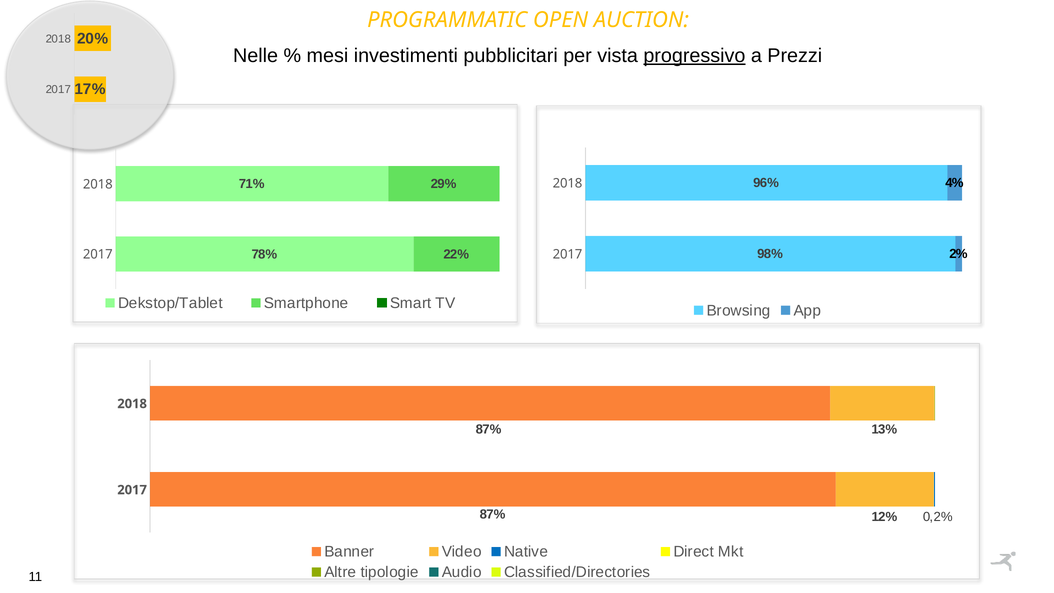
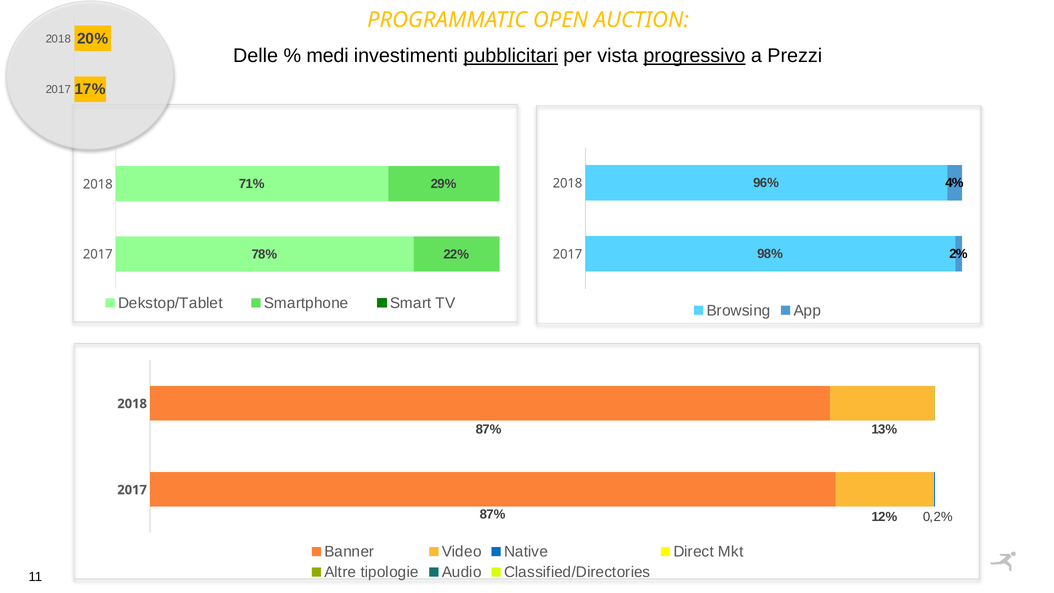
Nelle: Nelle -> Delle
mesi: mesi -> medi
pubblicitari underline: none -> present
